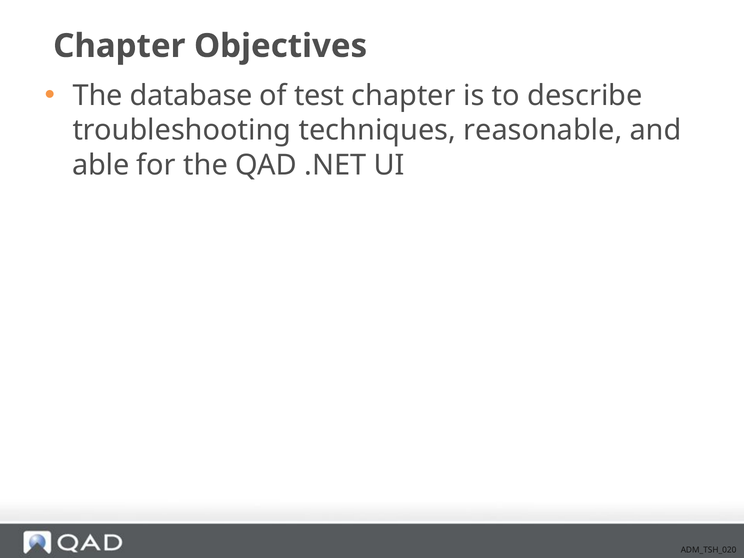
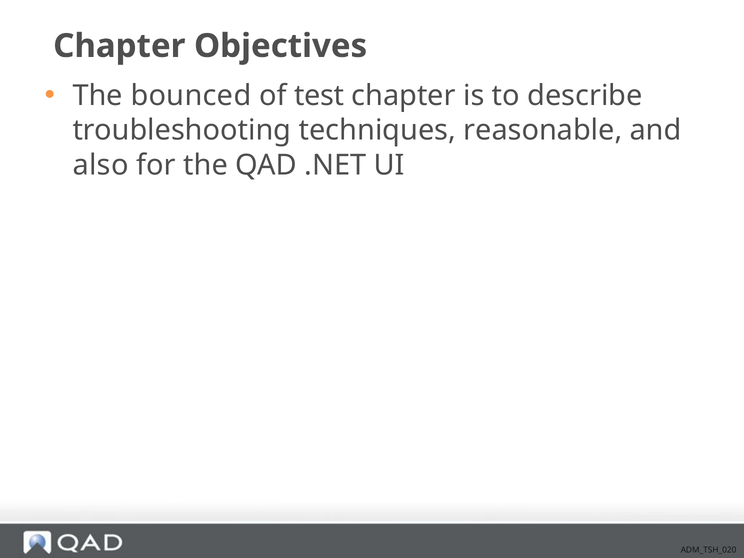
database: database -> bounced
able: able -> also
